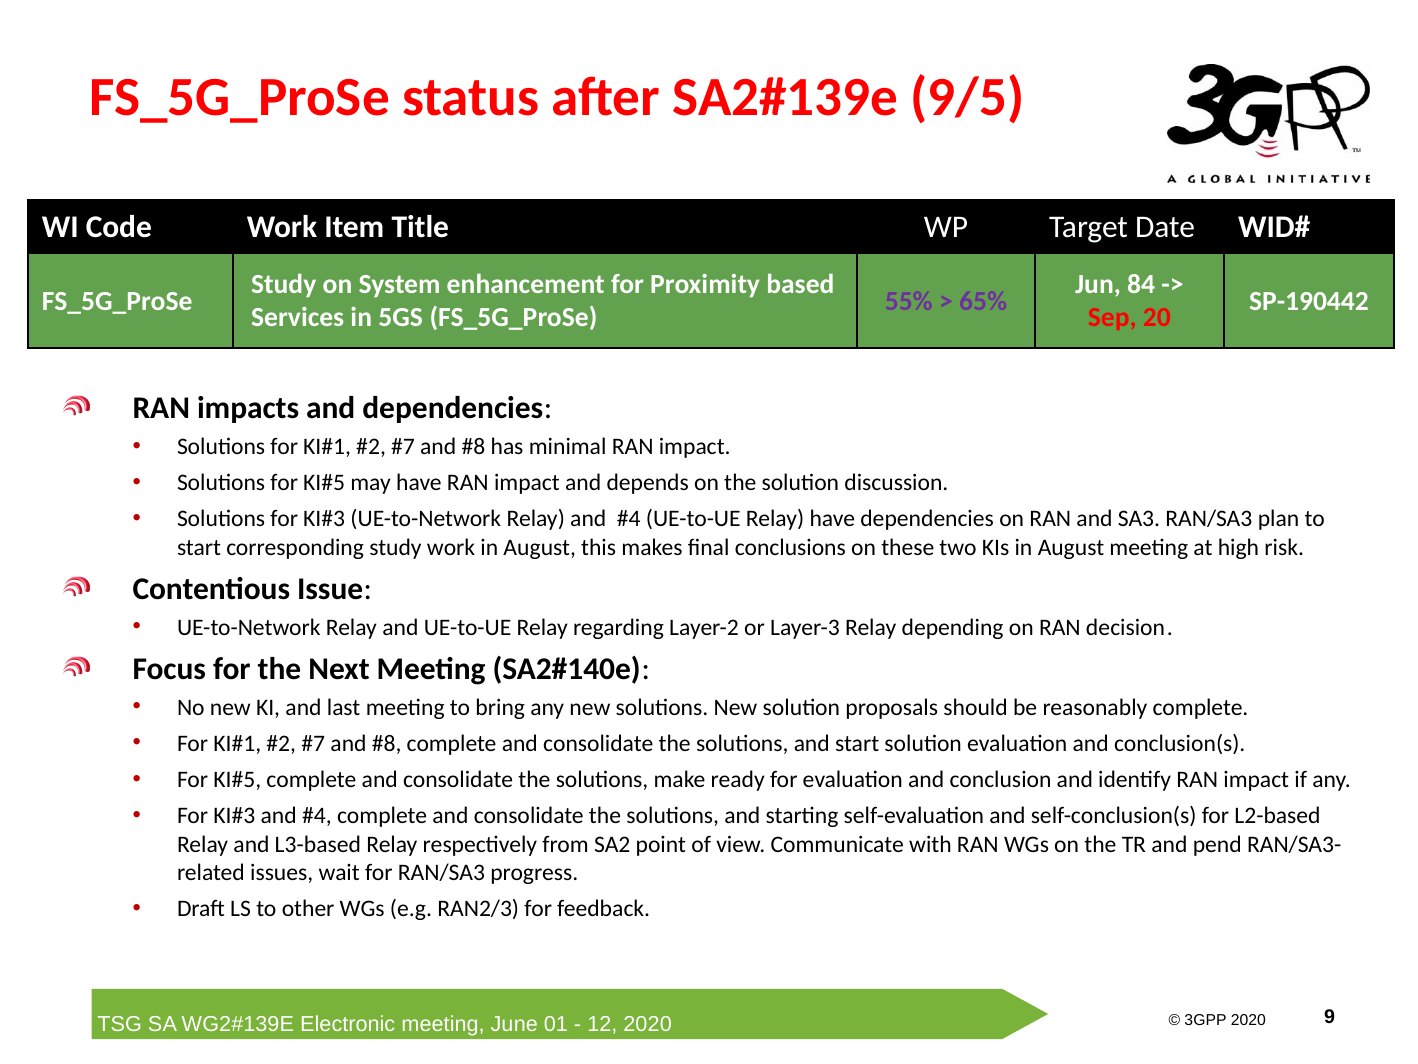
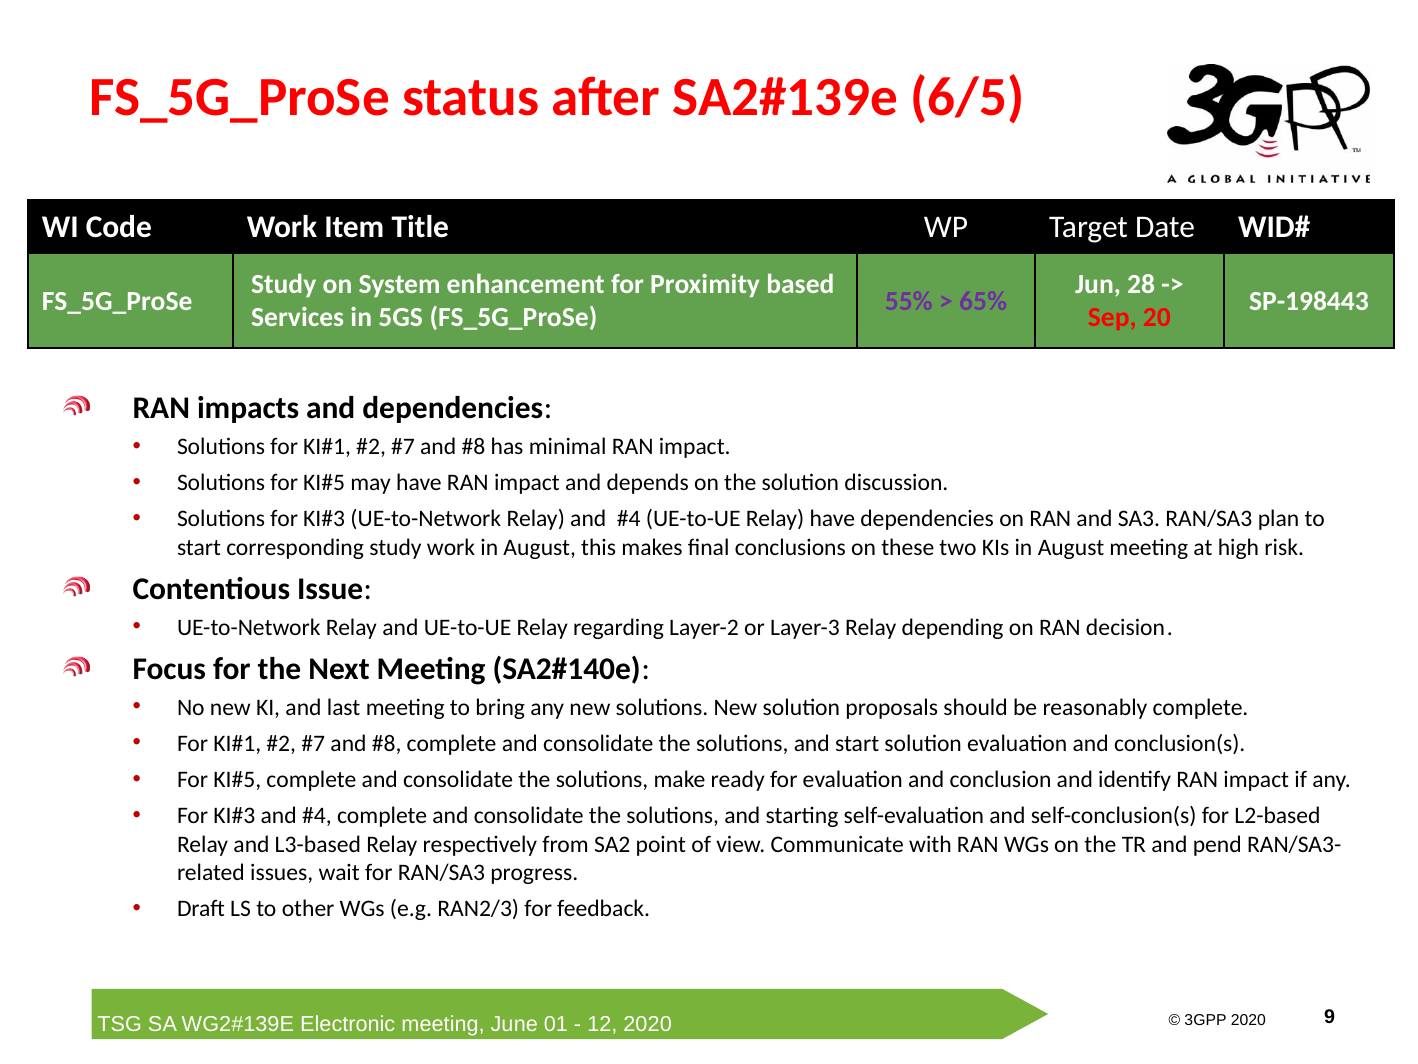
9/5: 9/5 -> 6/5
84: 84 -> 28
SP-190442: SP-190442 -> SP-198443
